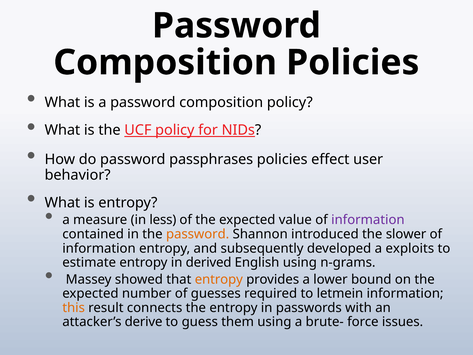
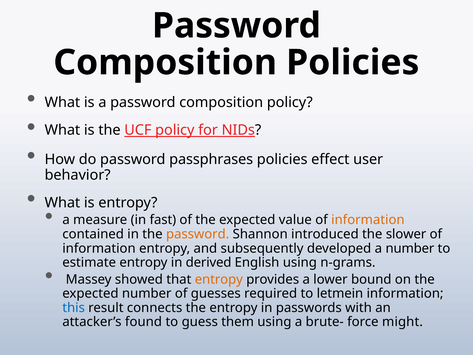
less: less -> fast
information at (368, 220) colour: purple -> orange
a exploits: exploits -> number
this colour: orange -> blue
derive: derive -> found
issues: issues -> might
